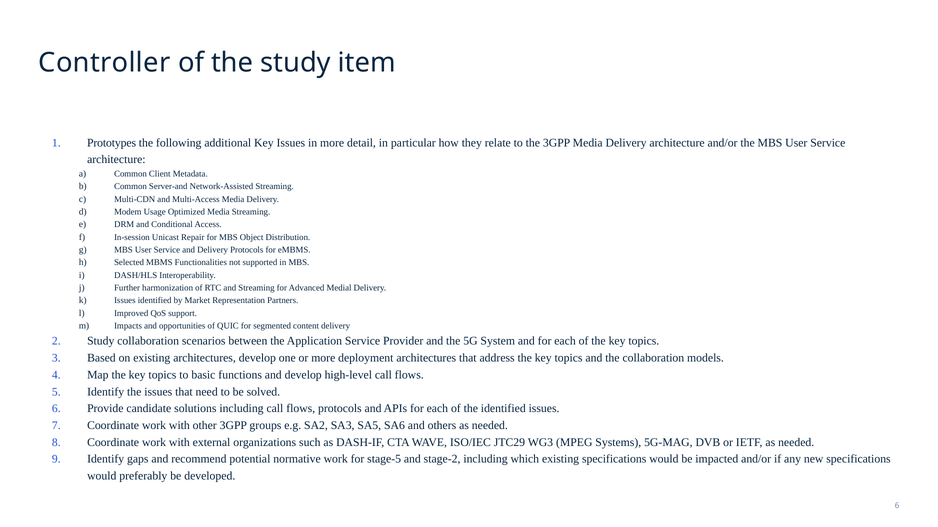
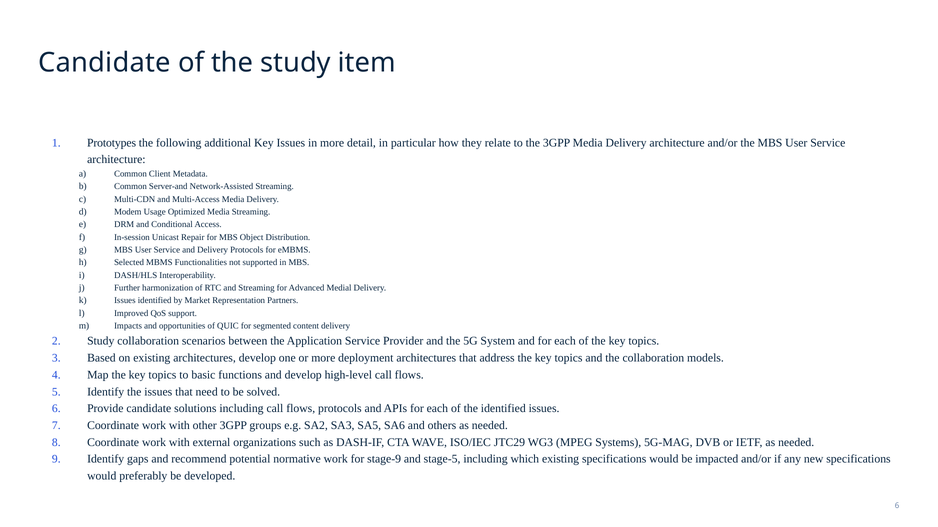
Controller at (104, 63): Controller -> Candidate
stage-5: stage-5 -> stage-9
stage-2: stage-2 -> stage-5
